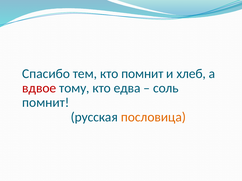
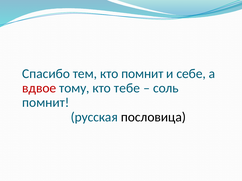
хлеб: хлеб -> себе
едва: едва -> тебе
пословица colour: orange -> black
